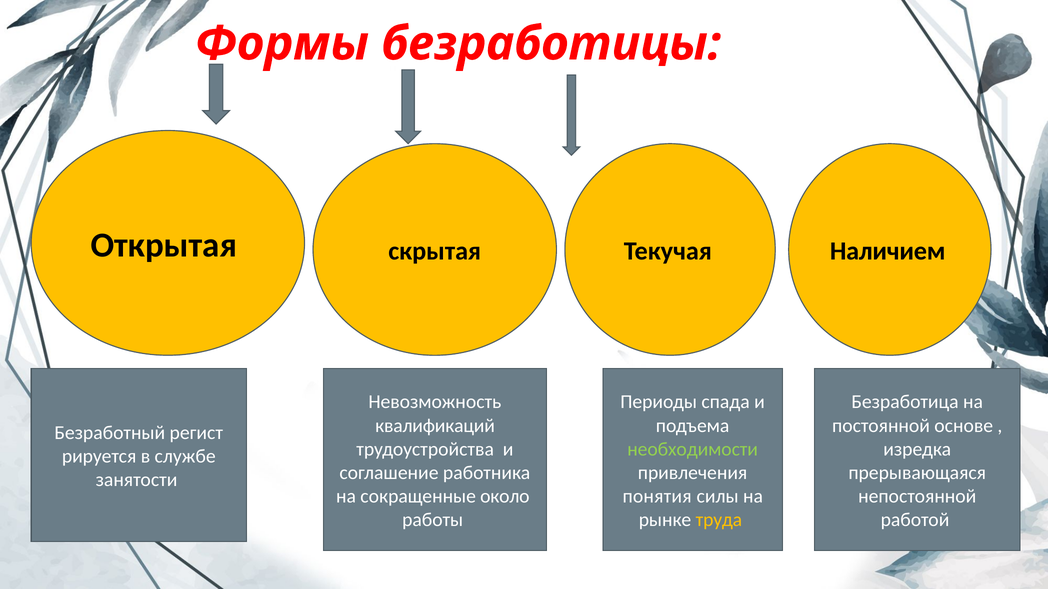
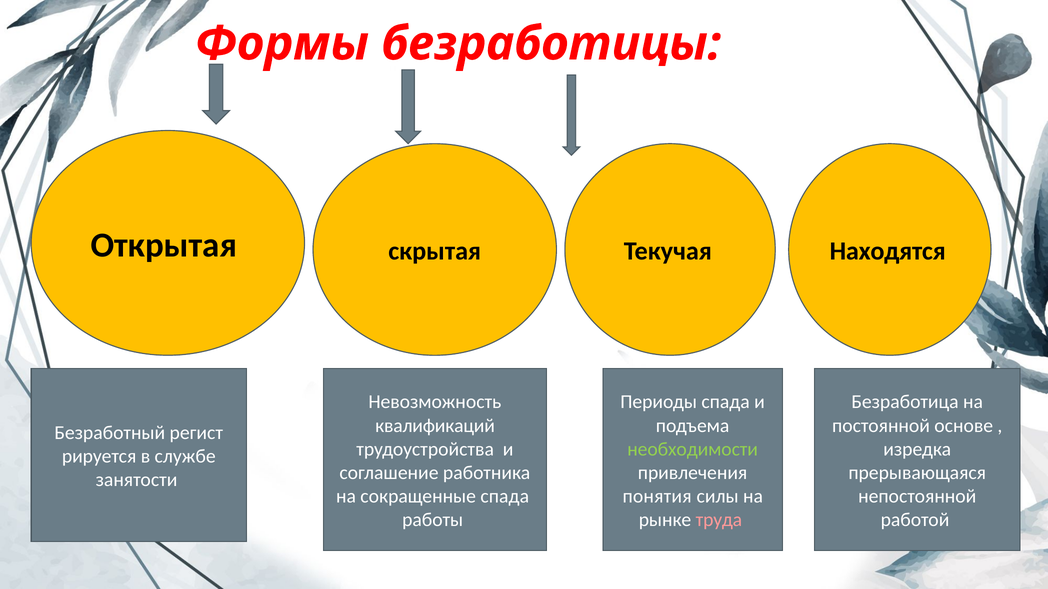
Наличием: Наличием -> Находятся
сокращенные около: около -> спада
труда colour: yellow -> pink
